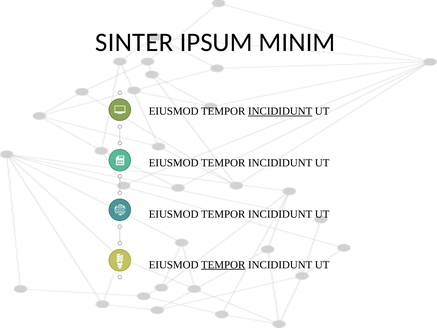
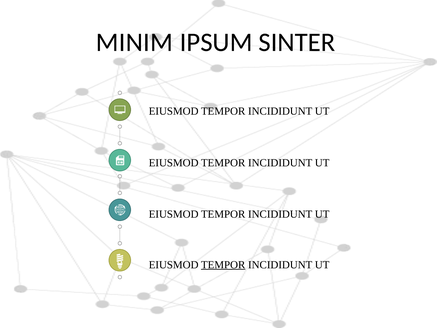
SINTER: SINTER -> MINIM
MINIM: MINIM -> SINTER
INCIDIDUNT at (280, 111) underline: present -> none
